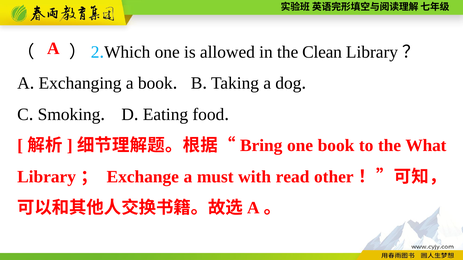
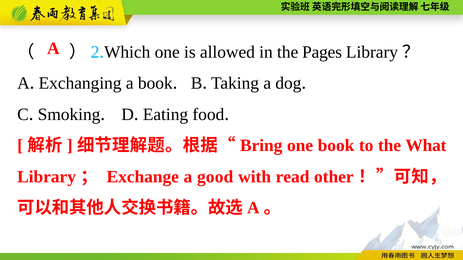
Clean: Clean -> Pages
must: must -> good
